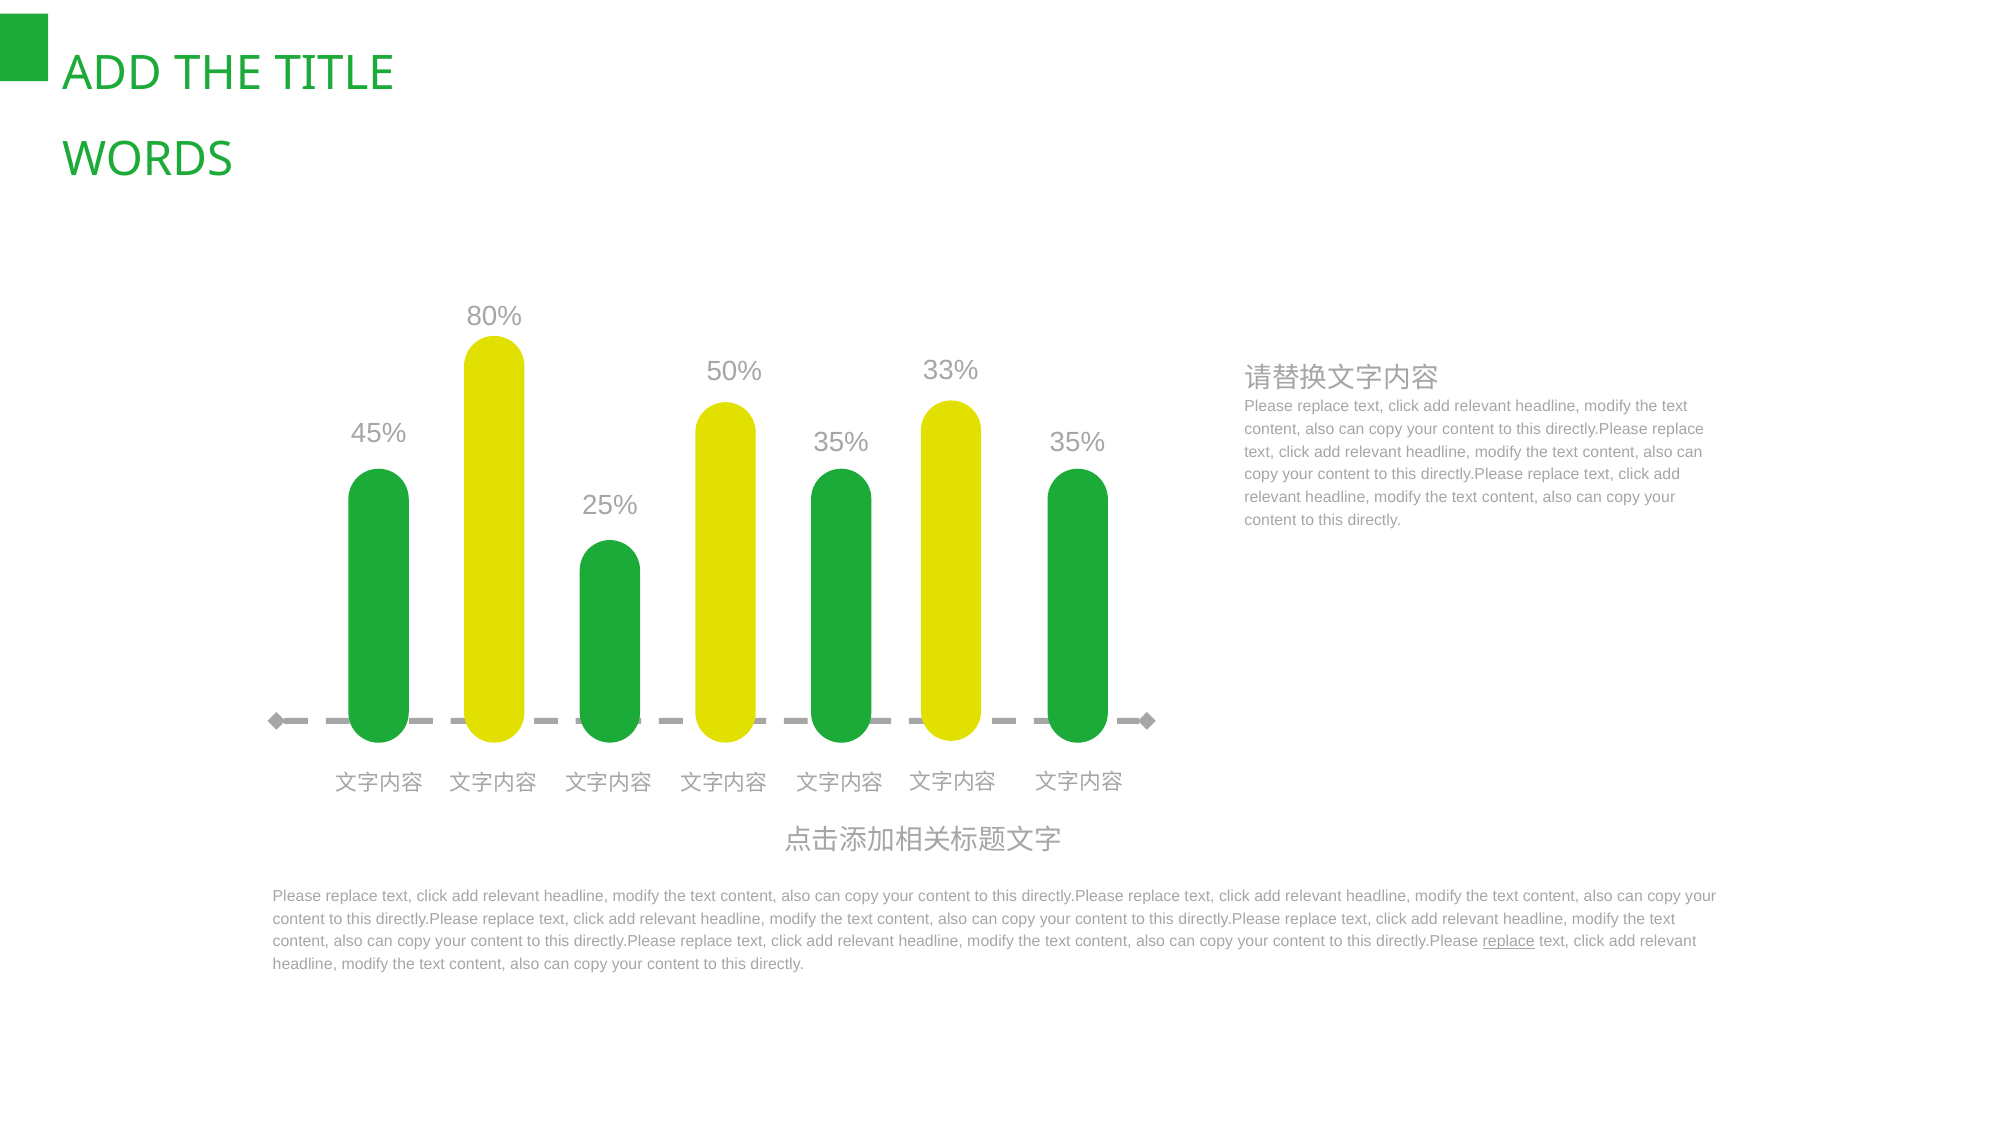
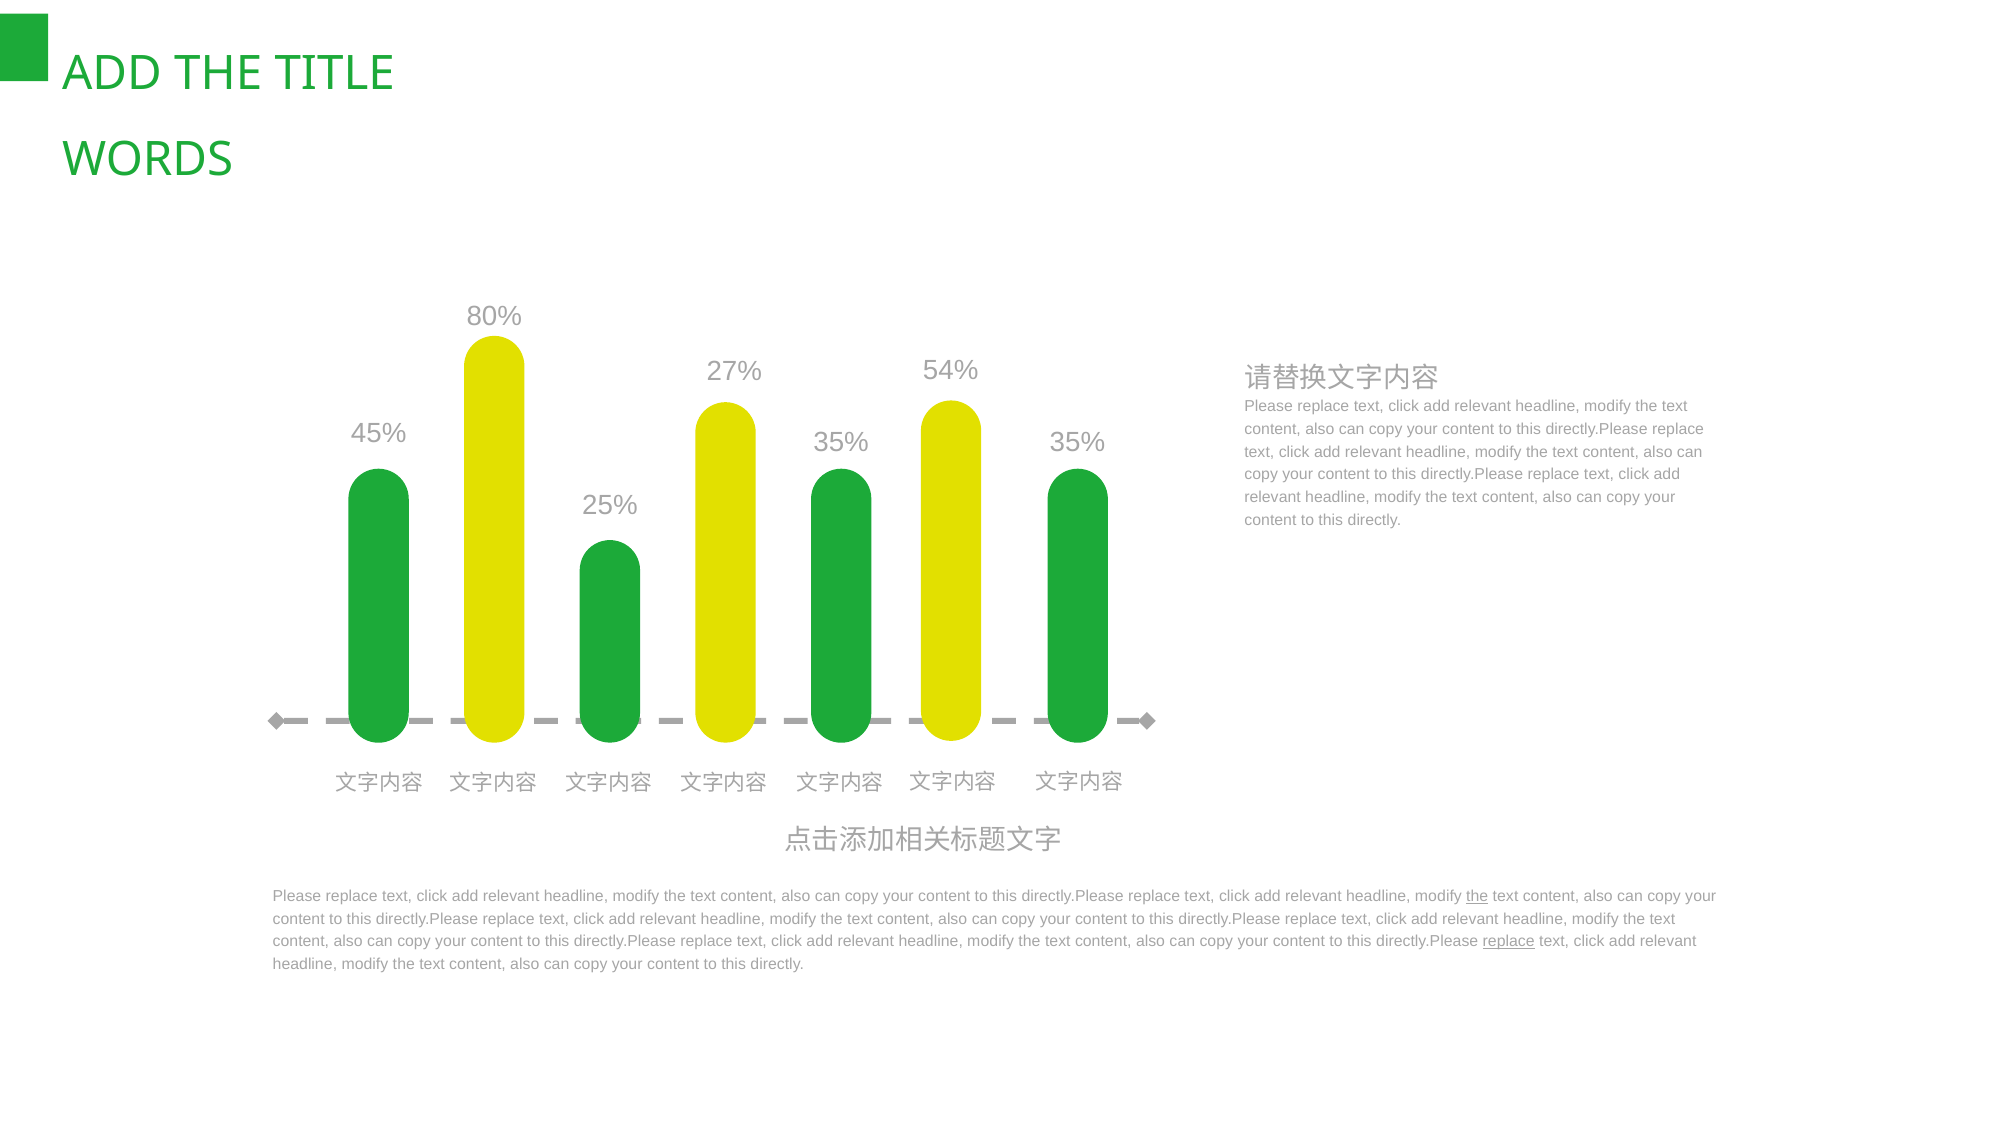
33%: 33% -> 54%
50%: 50% -> 27%
the at (1477, 896) underline: none -> present
